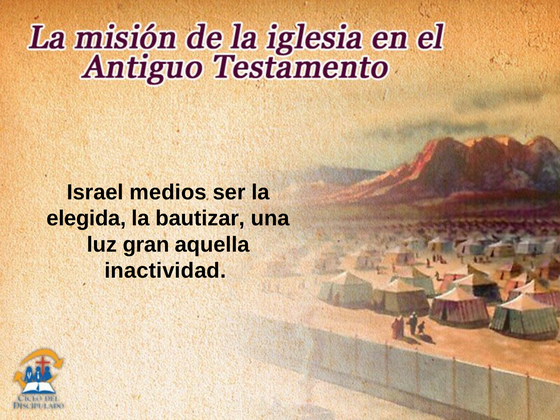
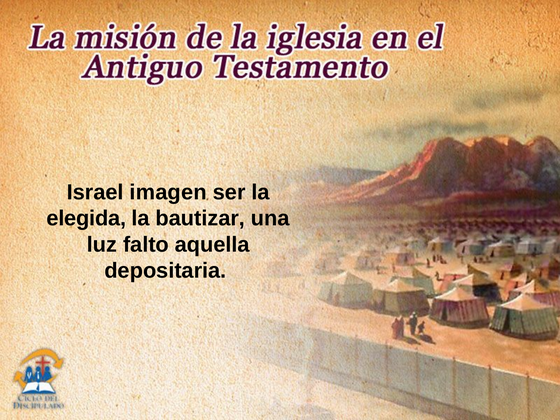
medios: medios -> imagen
gran: gran -> falto
inactividad: inactividad -> depositaria
